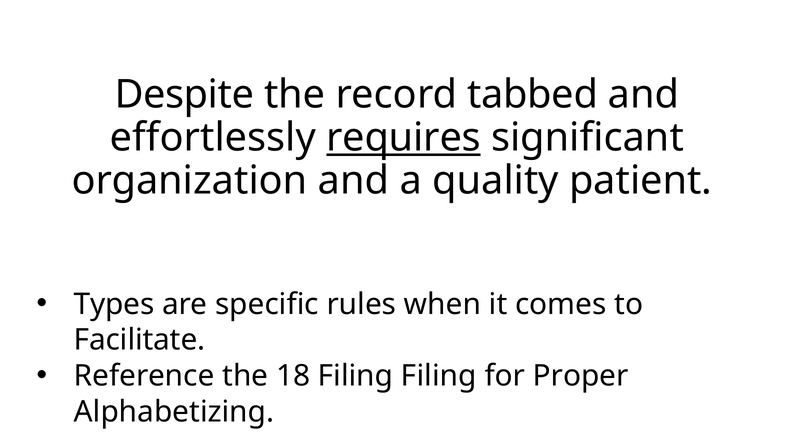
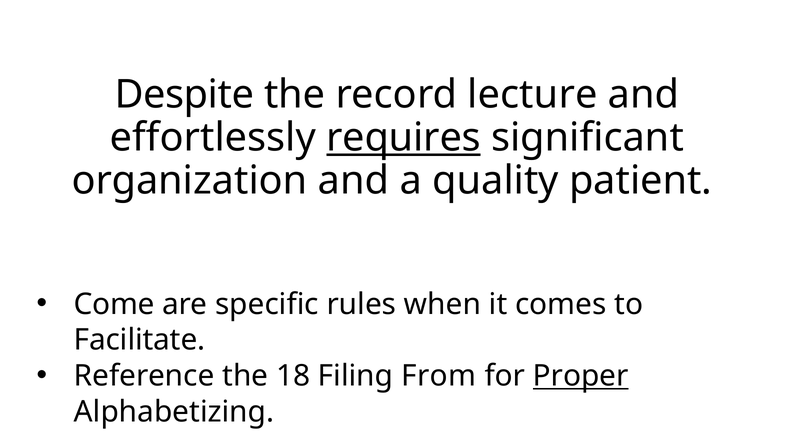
tabbed: tabbed -> lecture
Types: Types -> Come
Filing Filing: Filing -> From
Proper underline: none -> present
